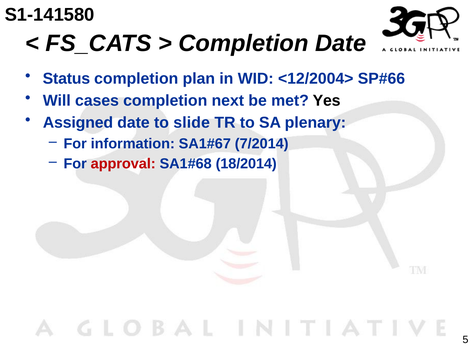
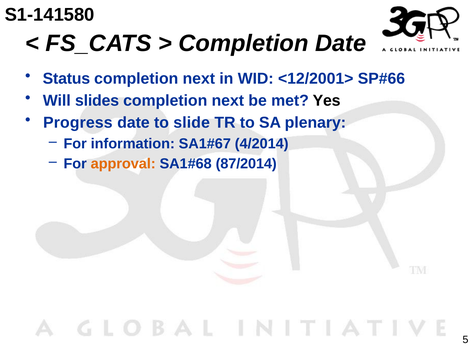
plan at (199, 78): plan -> next
<12/2004>: <12/2004> -> <12/2001>
cases: cases -> slides
Assigned: Assigned -> Progress
7/2014: 7/2014 -> 4/2014
approval colour: red -> orange
18/2014: 18/2014 -> 87/2014
